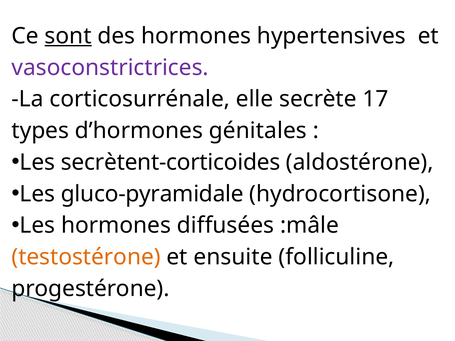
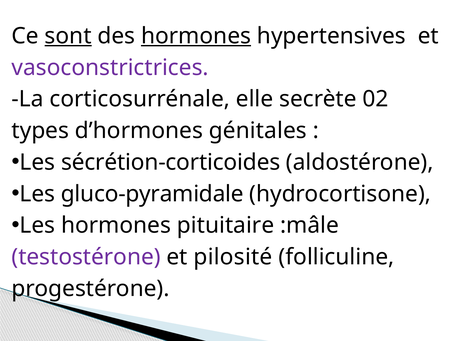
hormones at (196, 36) underline: none -> present
17: 17 -> 02
secrètent-corticoides: secrètent-corticoides -> sécrétion-corticoides
diffusées: diffusées -> pituitaire
testostérone colour: orange -> purple
ensuite: ensuite -> pilosité
